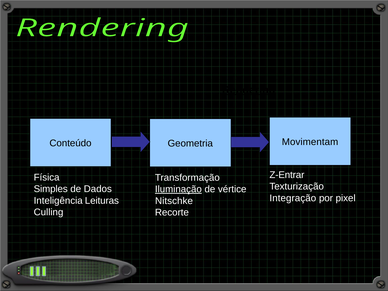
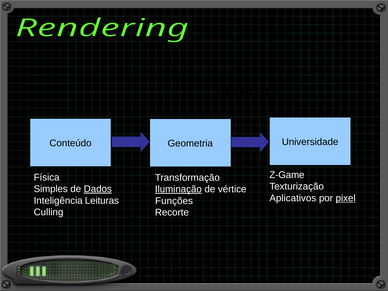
Movimentam: Movimentam -> Universidade
Z-Entrar: Z-Entrar -> Z-Game
Dados underline: none -> present
Integração: Integração -> Aplicativos
pixel underline: none -> present
Nitschke: Nitschke -> Funções
